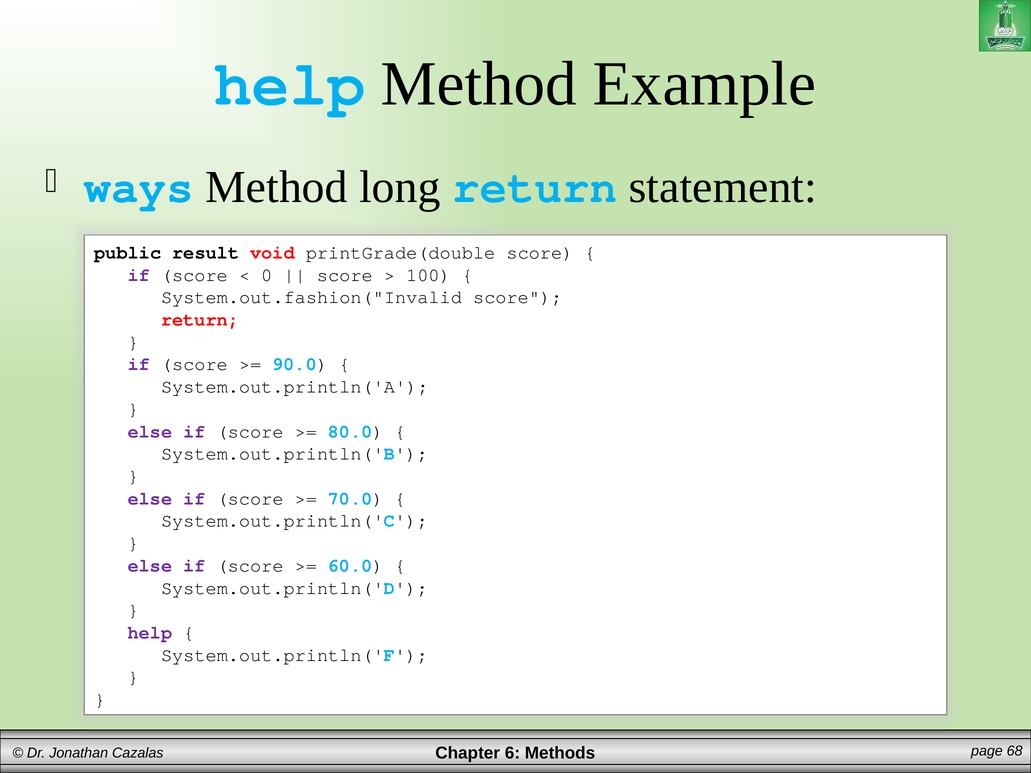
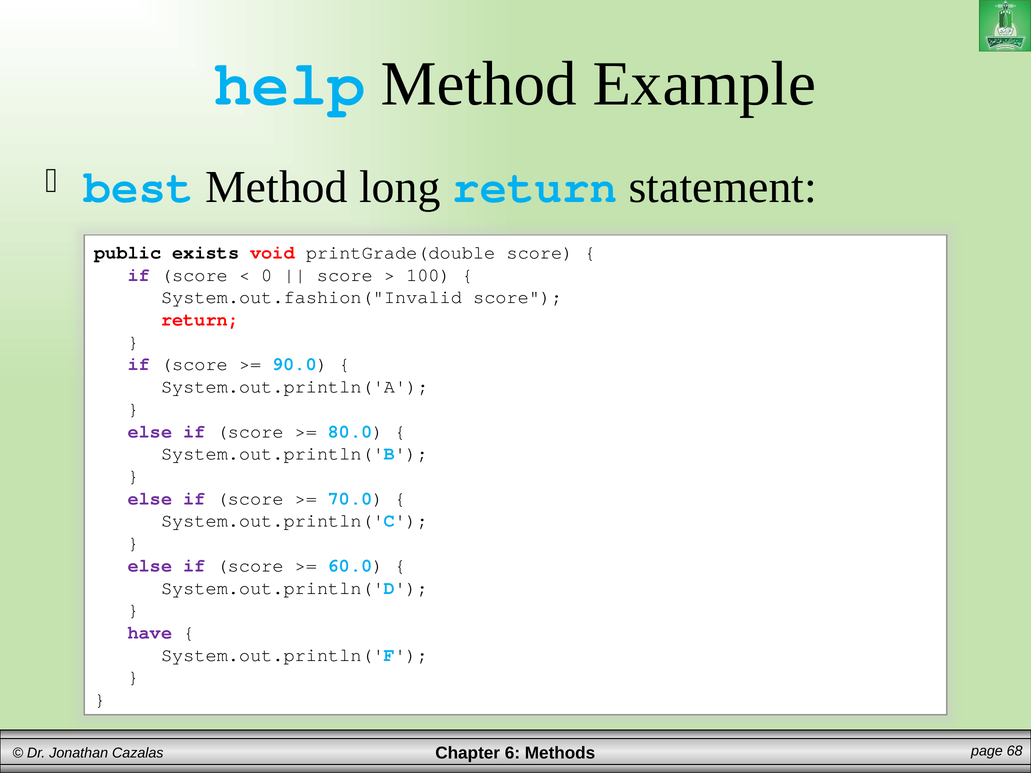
ways: ways -> best
result: result -> exists
help at (150, 633): help -> have
